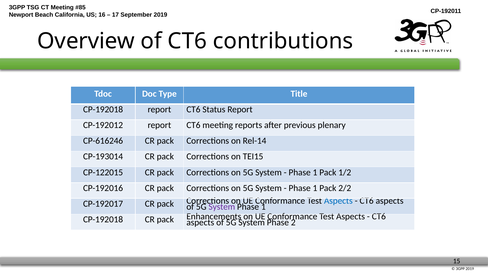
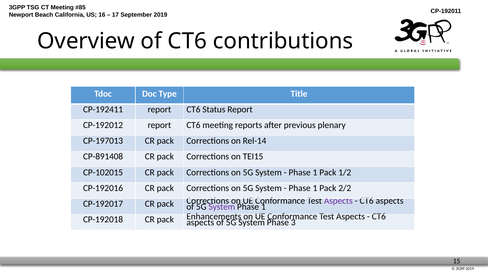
CP-192018 at (103, 109): CP-192018 -> CP-192411
CP-616246: CP-616246 -> CP-197013
CP-193014: CP-193014 -> CP-891408
CP-122015: CP-122015 -> CP-102015
Aspects at (338, 200) colour: blue -> purple
2: 2 -> 3
